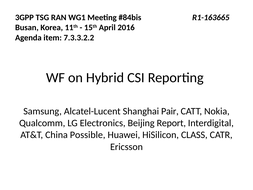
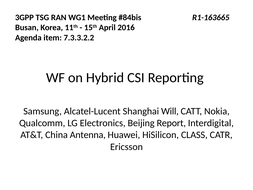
Pair: Pair -> Will
Possible: Possible -> Antenna
